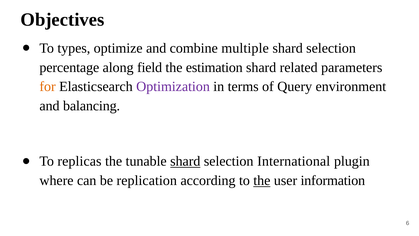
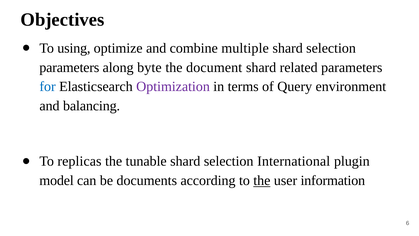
types: types -> using
percentage at (69, 67): percentage -> parameters
field: field -> byte
estimation: estimation -> document
for colour: orange -> blue
shard at (185, 161) underline: present -> none
where: where -> model
replication: replication -> documents
